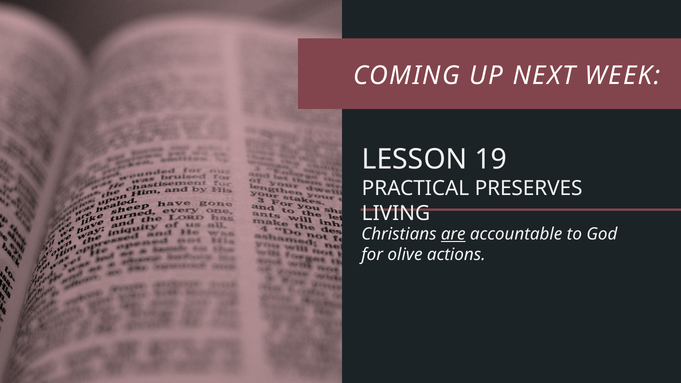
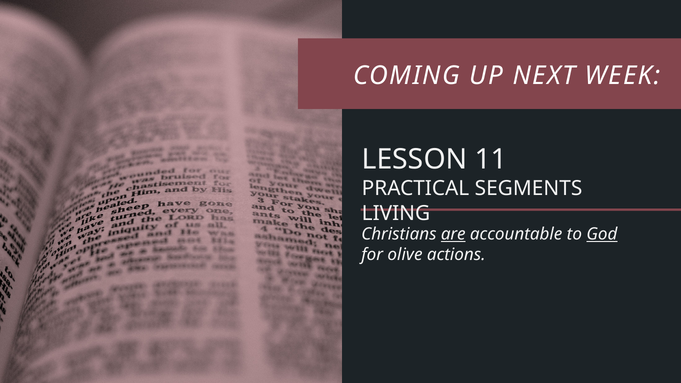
19: 19 -> 11
PRESERVES: PRESERVES -> SEGMENTS
God underline: none -> present
